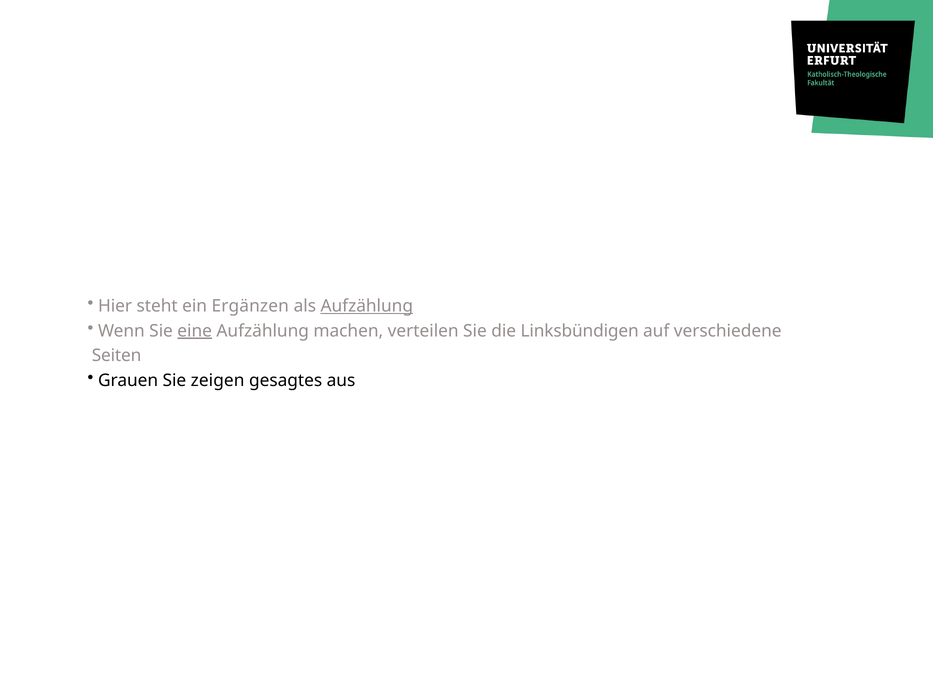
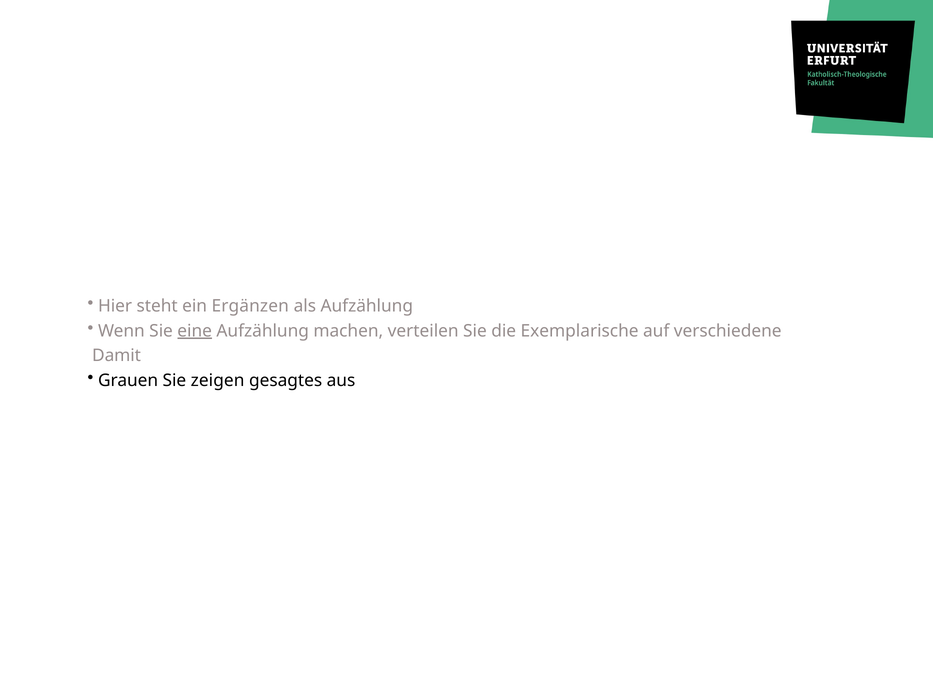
Aufzählung at (367, 306) underline: present -> none
Linksbündigen: Linksbündigen -> Exemplarische
Seiten: Seiten -> Damit
